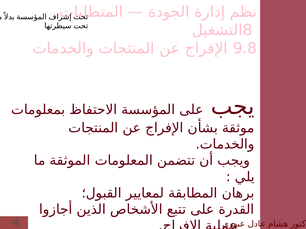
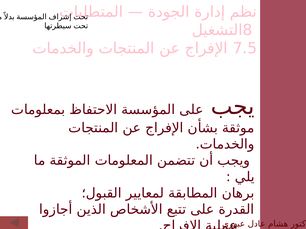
9.8: 9.8 -> 7.5
